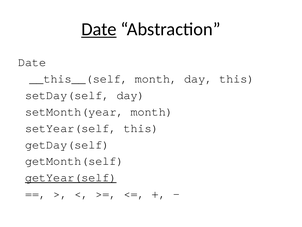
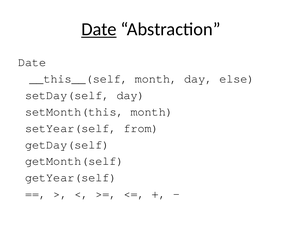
day this: this -> else
setMonth(year: setMonth(year -> setMonth(this
setYear(self this: this -> from
getYear(self underline: present -> none
